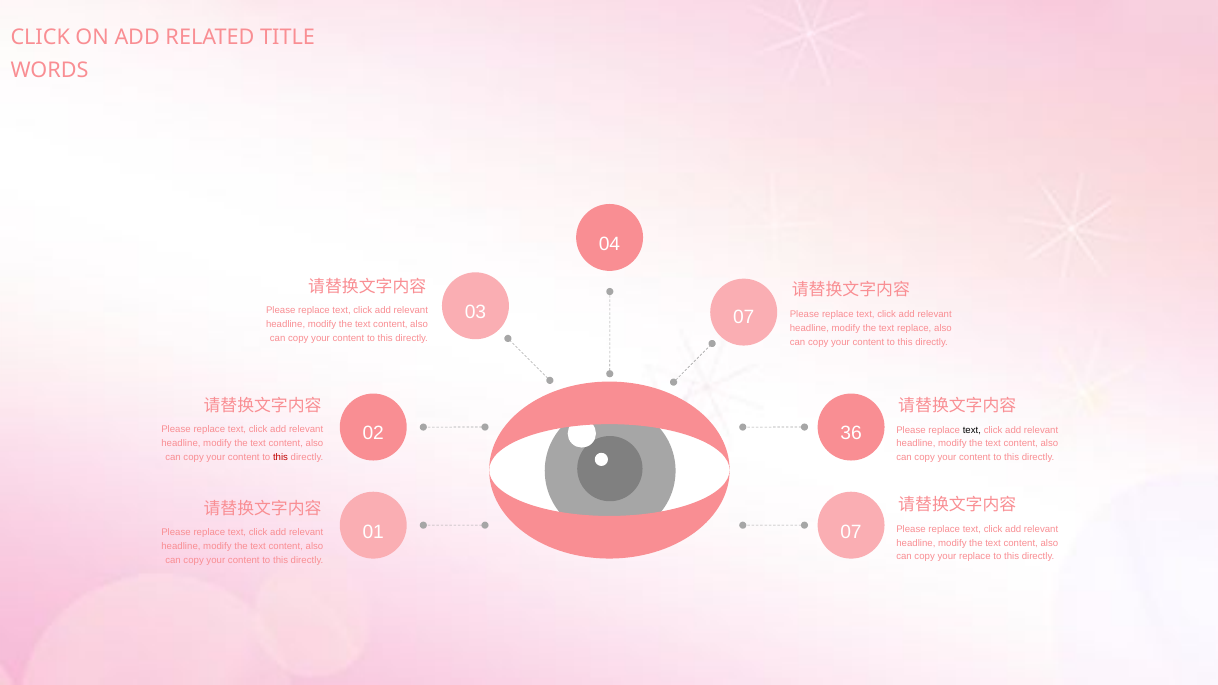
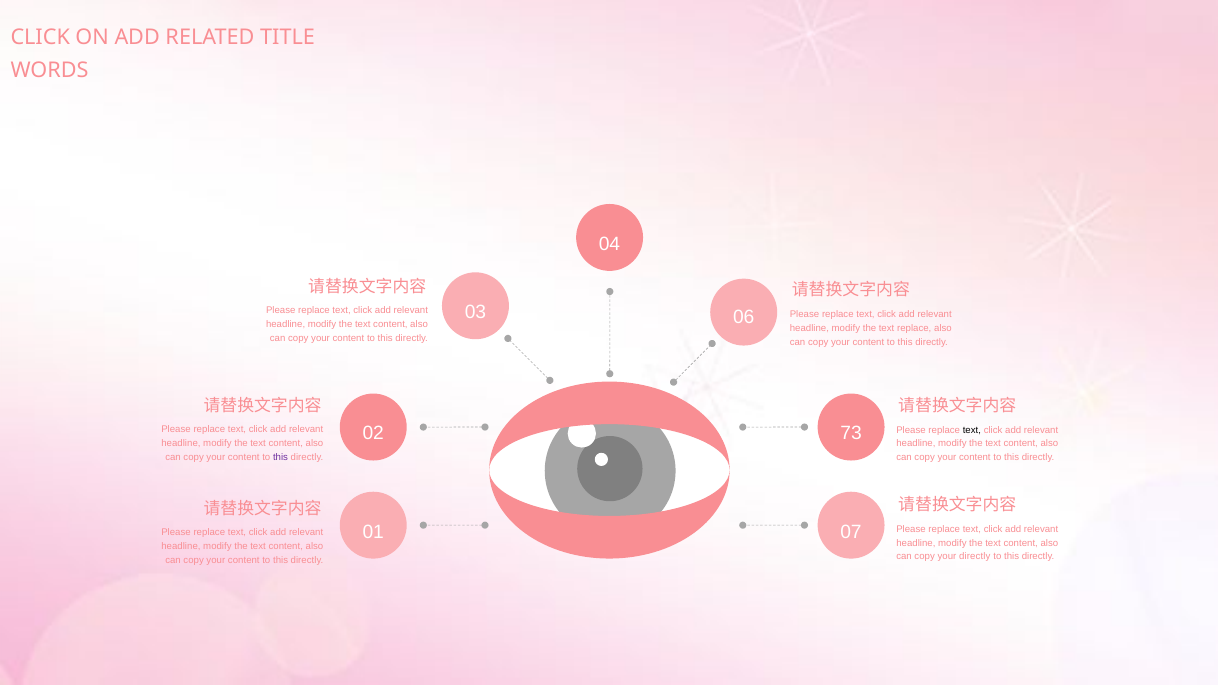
03 07: 07 -> 06
36: 36 -> 73
this at (281, 457) colour: red -> purple
your replace: replace -> directly
